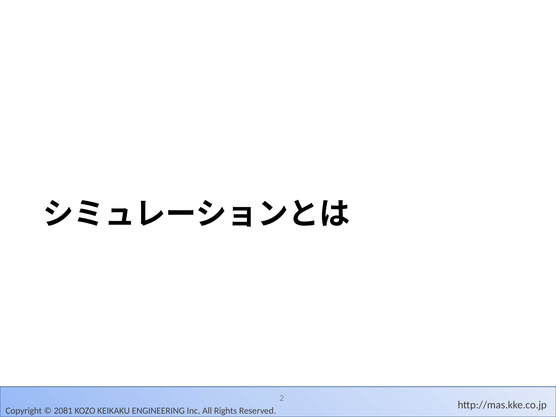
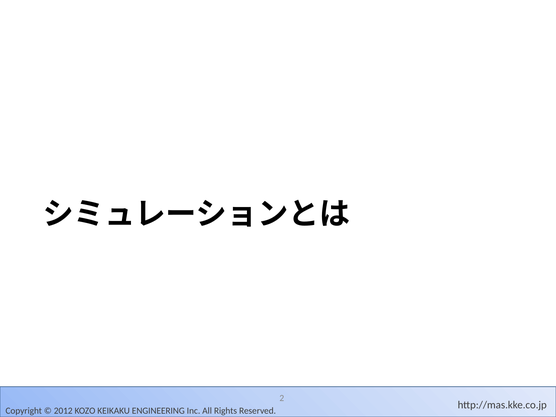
2081: 2081 -> 2012
